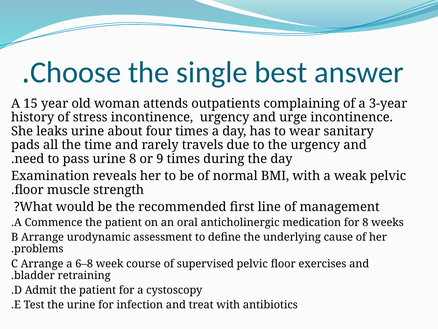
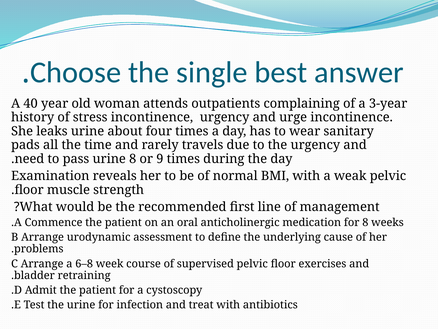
15: 15 -> 40
